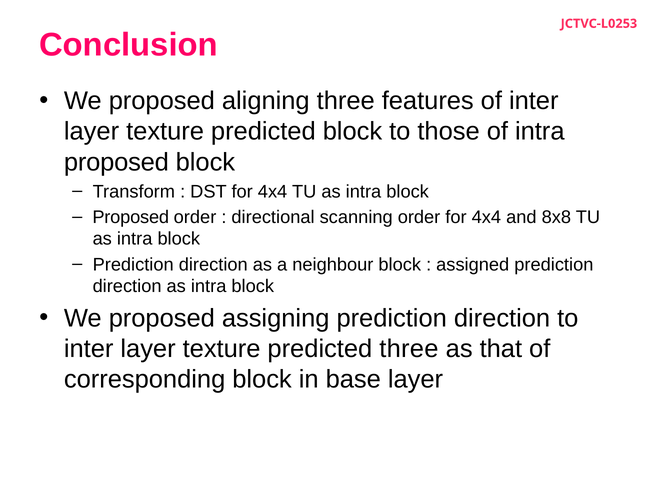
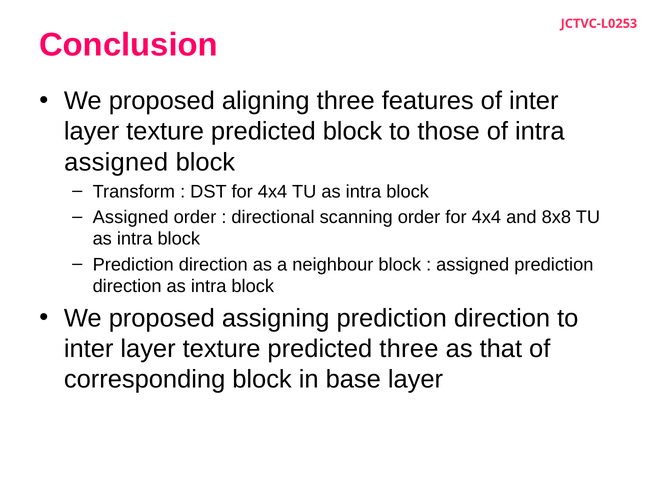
proposed at (116, 162): proposed -> assigned
Proposed at (131, 217): Proposed -> Assigned
